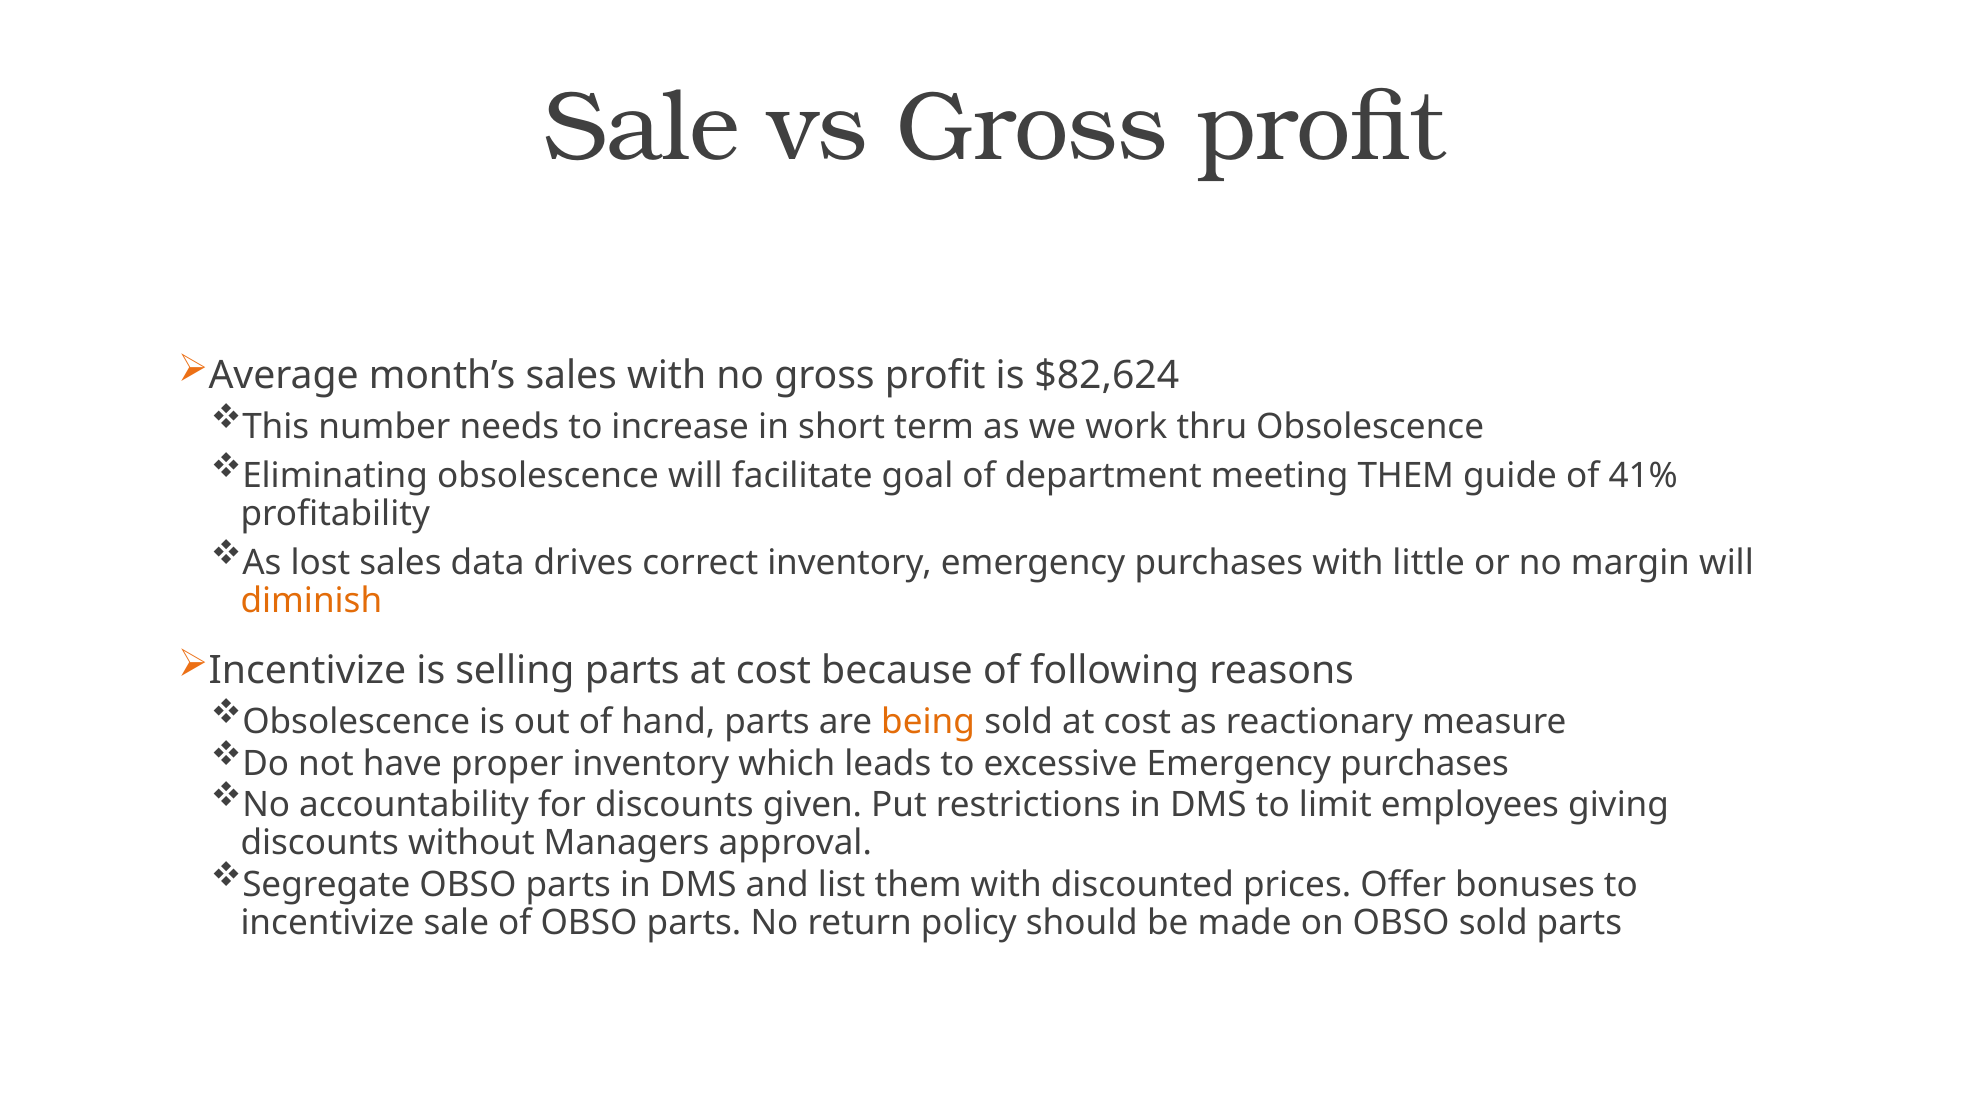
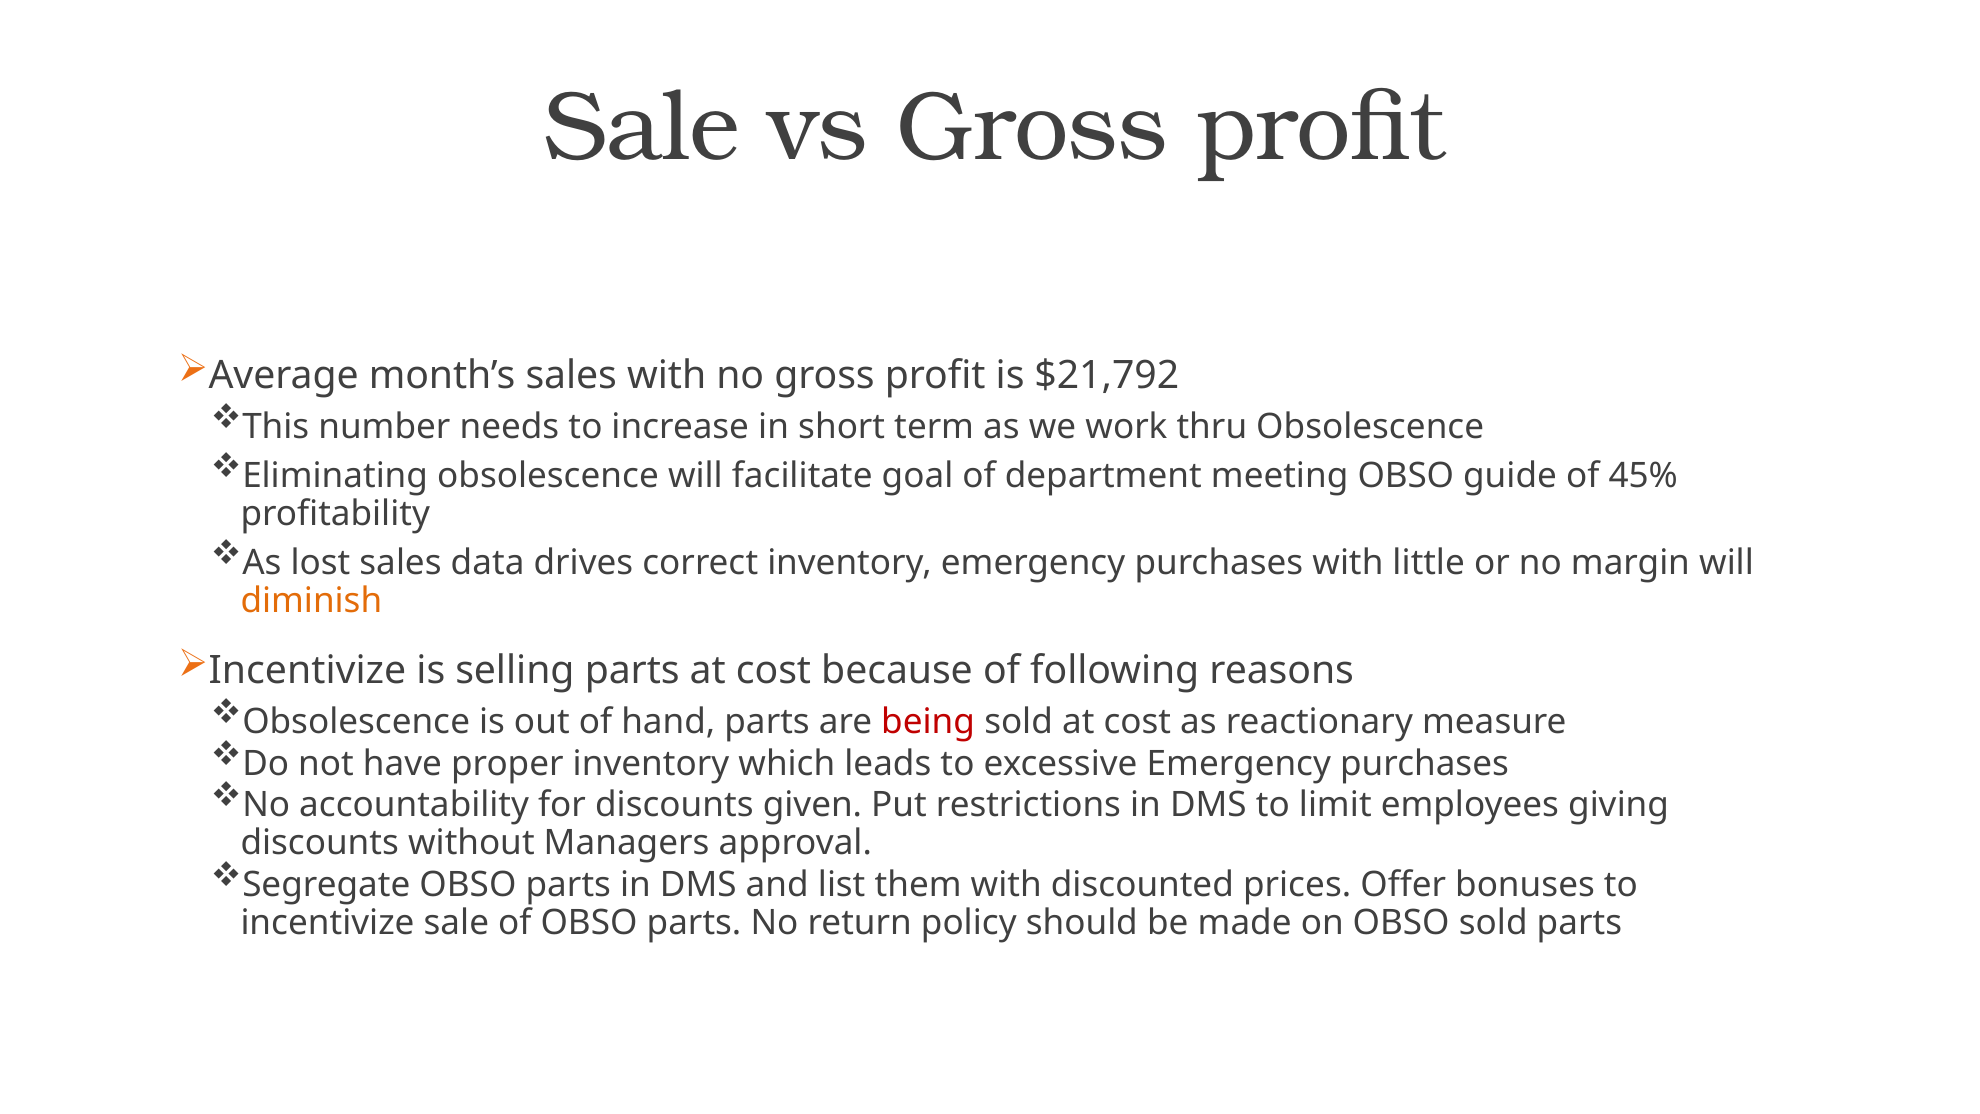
$82,624: $82,624 -> $21,792
meeting THEM: THEM -> OBSO
41%: 41% -> 45%
being colour: orange -> red
